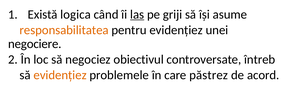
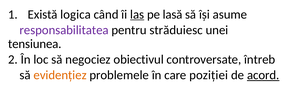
griji: griji -> lasă
responsabilitatea colour: orange -> purple
pentru evidențiez: evidențiez -> străduiesc
negociere: negociere -> tensiunea
păstrez: păstrez -> poziției
acord underline: none -> present
